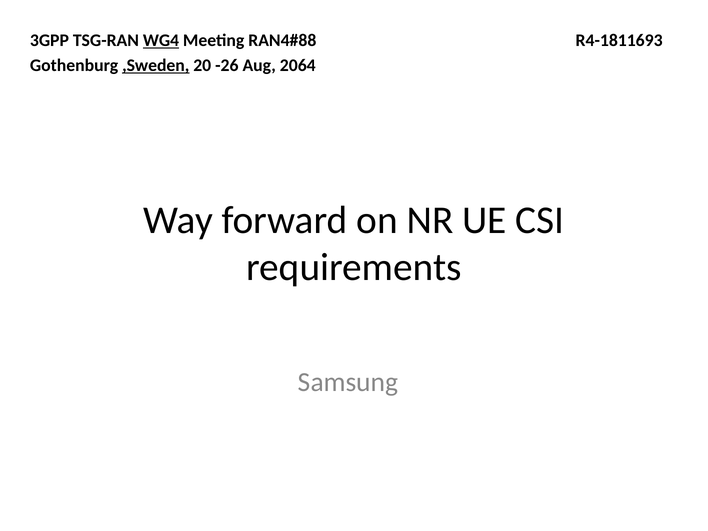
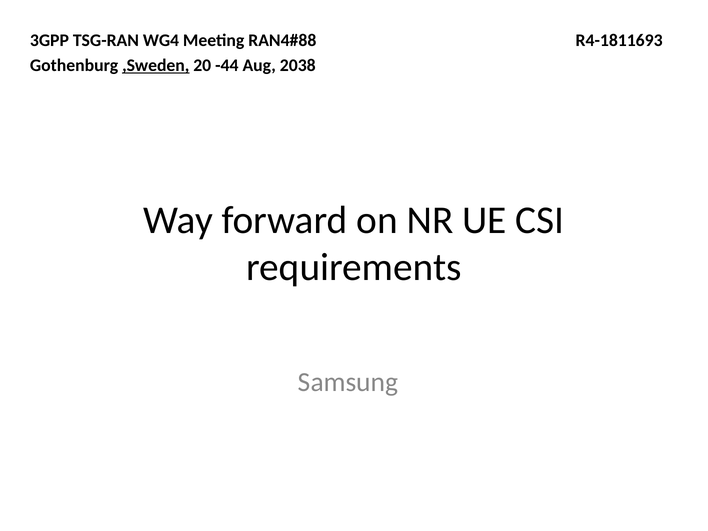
WG4 underline: present -> none
-26: -26 -> -44
2064: 2064 -> 2038
